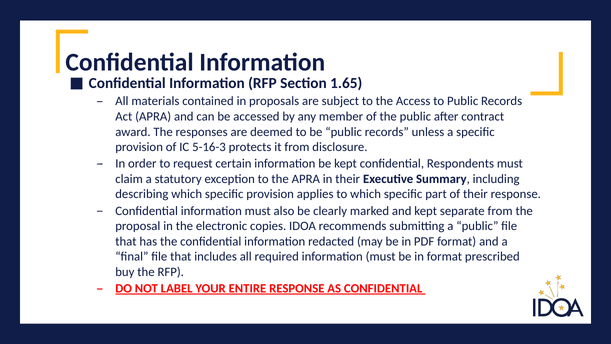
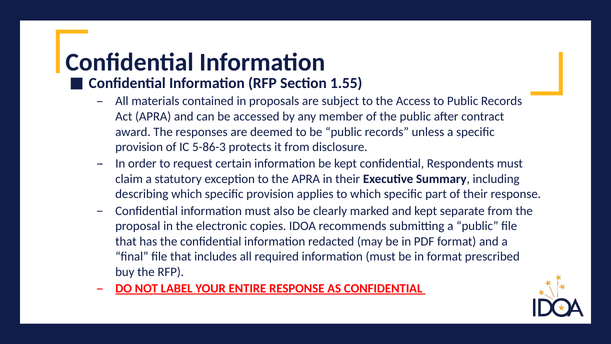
1.65: 1.65 -> 1.55
5-16-3: 5-16-3 -> 5-86-3
